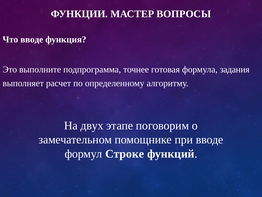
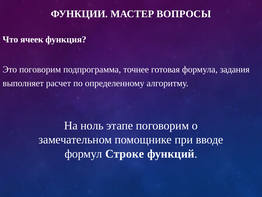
Что вводе: вводе -> ячеек
Это выполните: выполните -> поговорим
двух: двух -> ноль
